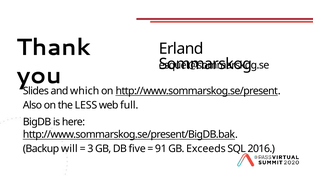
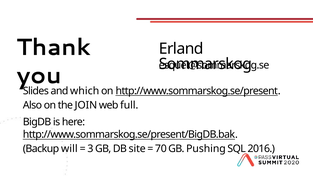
LESS: LESS -> JOIN
five: five -> site
91: 91 -> 70
Exceeds: Exceeds -> Pushing
